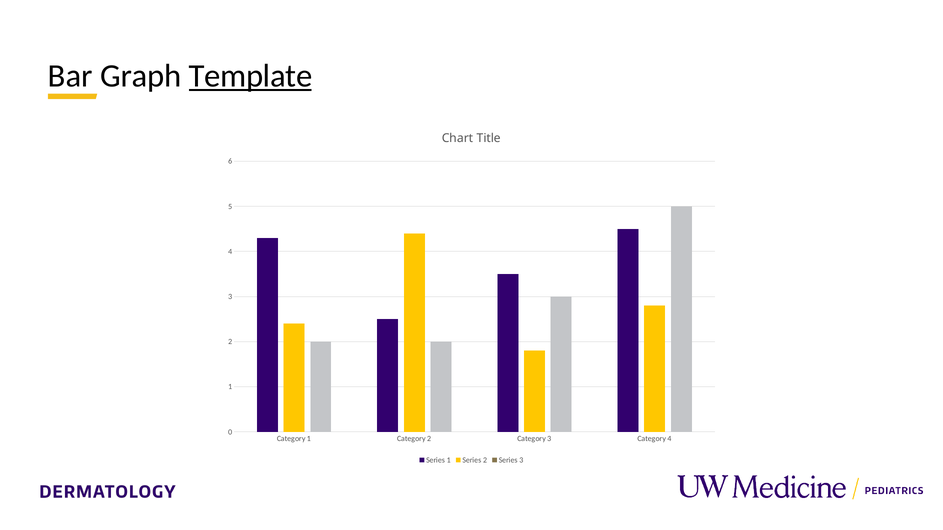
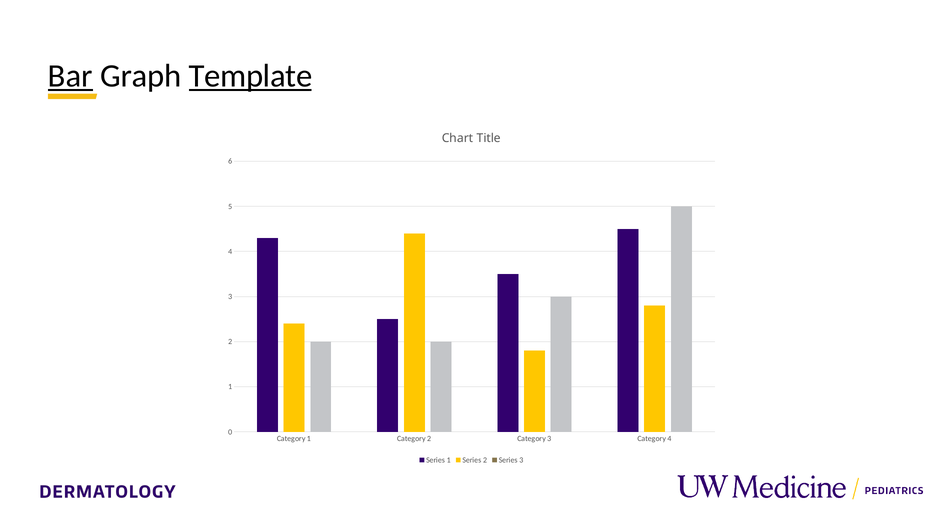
Bar underline: none -> present
